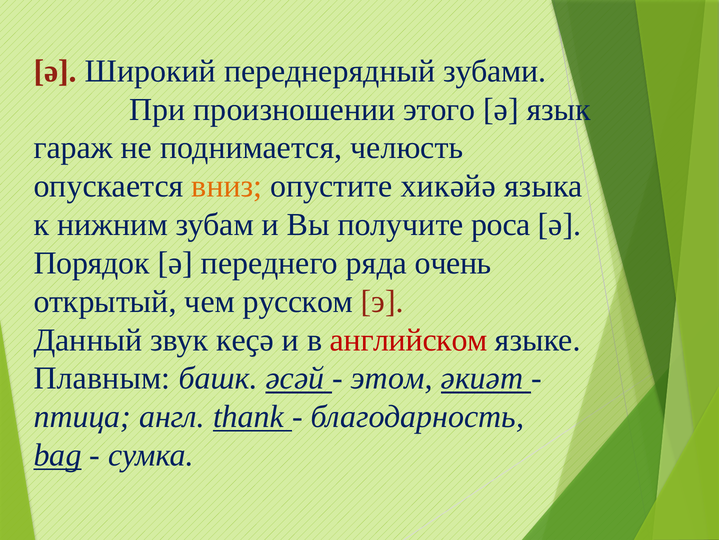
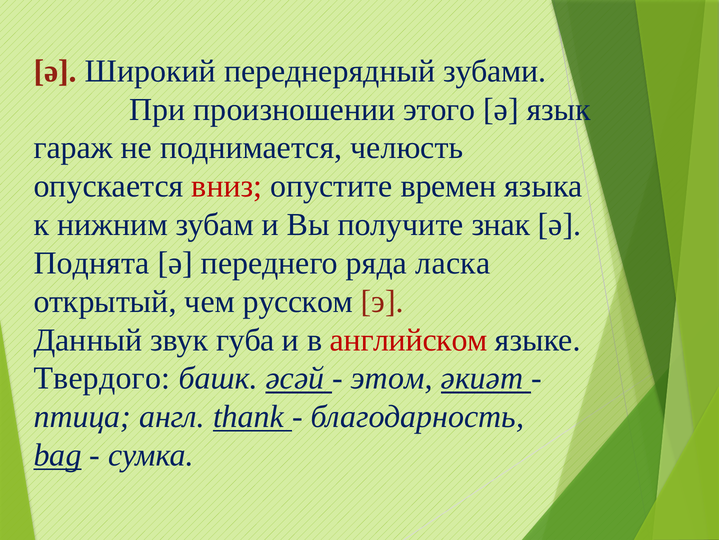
вниз colour: orange -> red
хикәйә: хикәйә -> времен
роса: роса -> знак
Порядок: Порядок -> Поднята
очень: очень -> ласка
кеҫә: кеҫә -> губа
Плавным: Плавным -> Твердого
